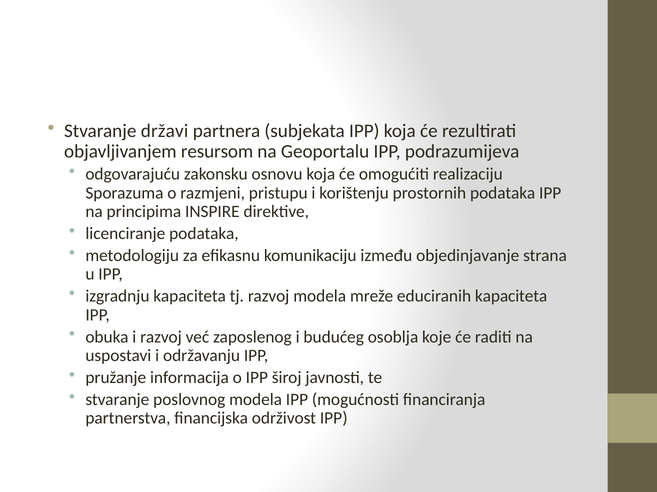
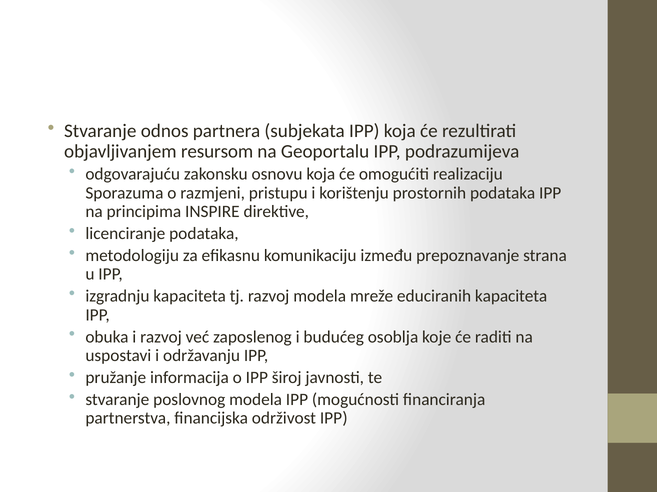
državi: državi -> odnos
objedinjavanje: objedinjavanje -> prepoznavanje
